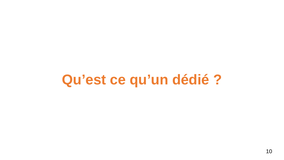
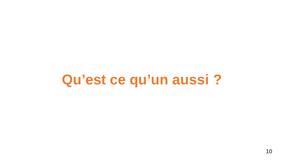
dédié: dédié -> aussi
